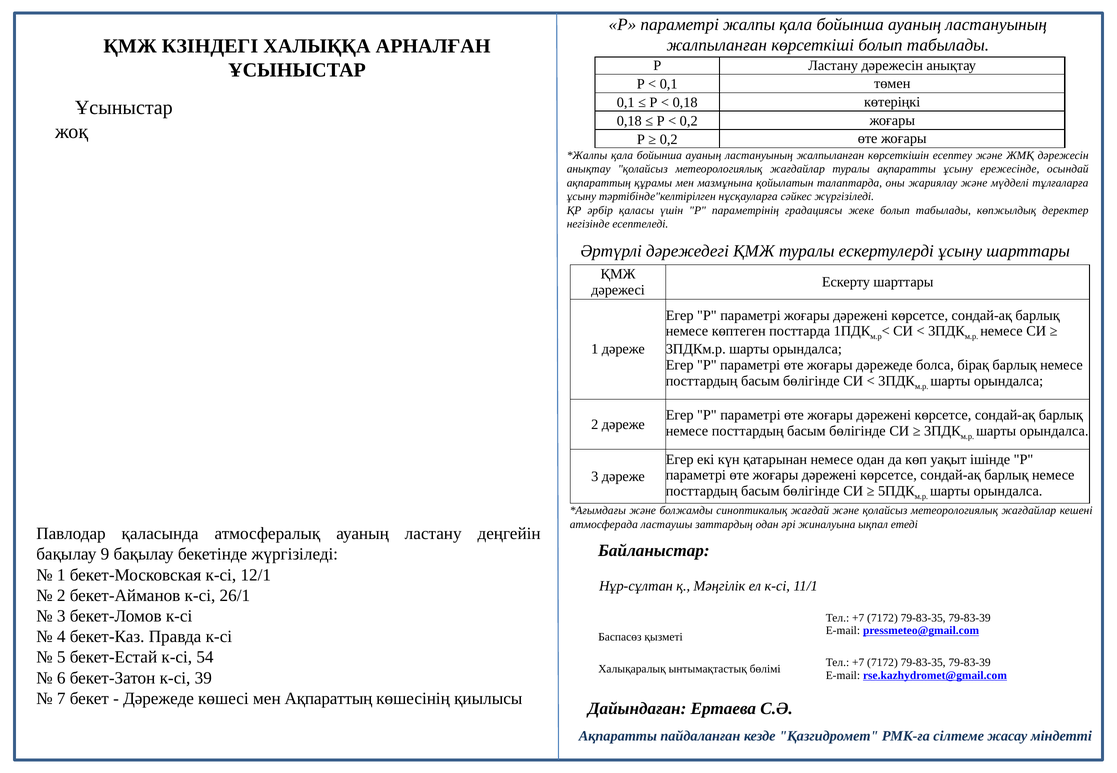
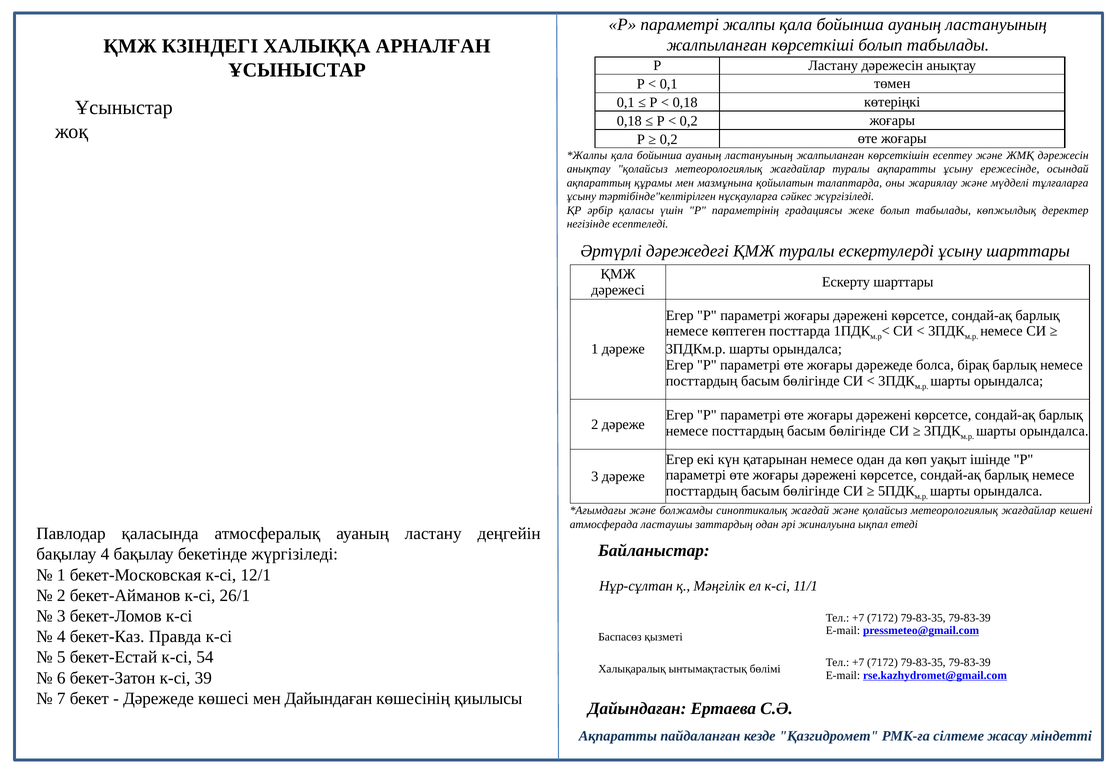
бақылау 9: 9 -> 4
мен Ақпараттың: Ақпараттың -> Дайындаған
